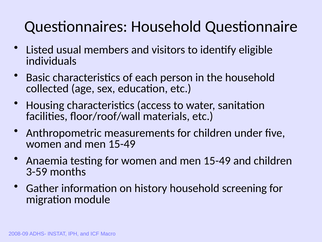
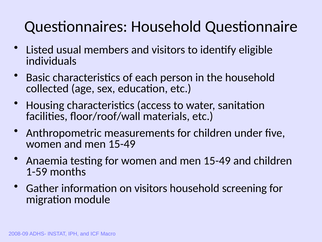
3-59: 3-59 -> 1-59
on history: history -> visitors
